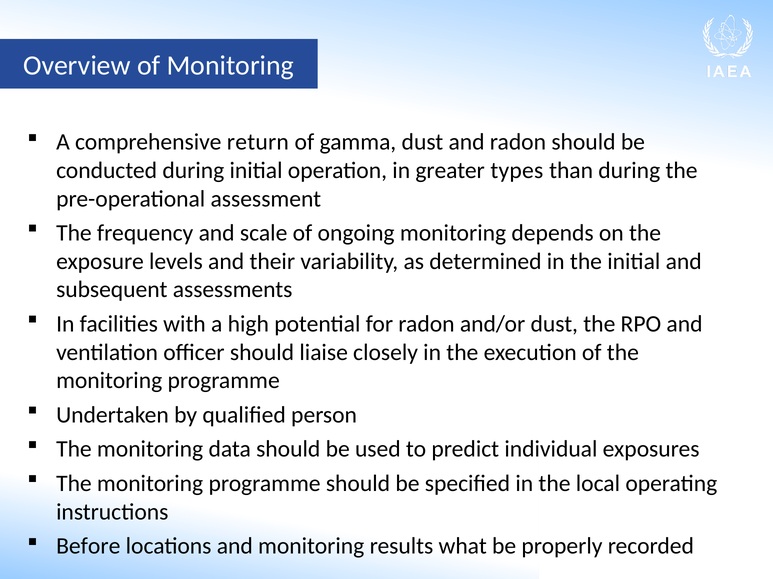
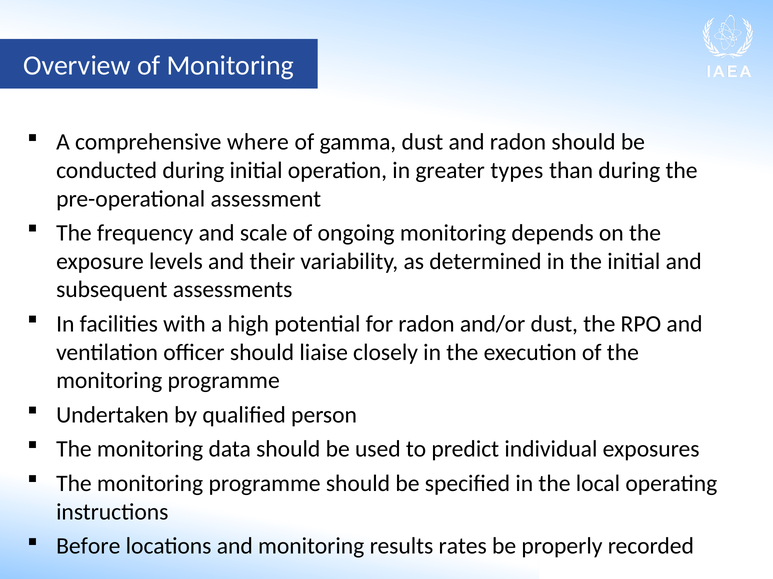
return: return -> where
what: what -> rates
